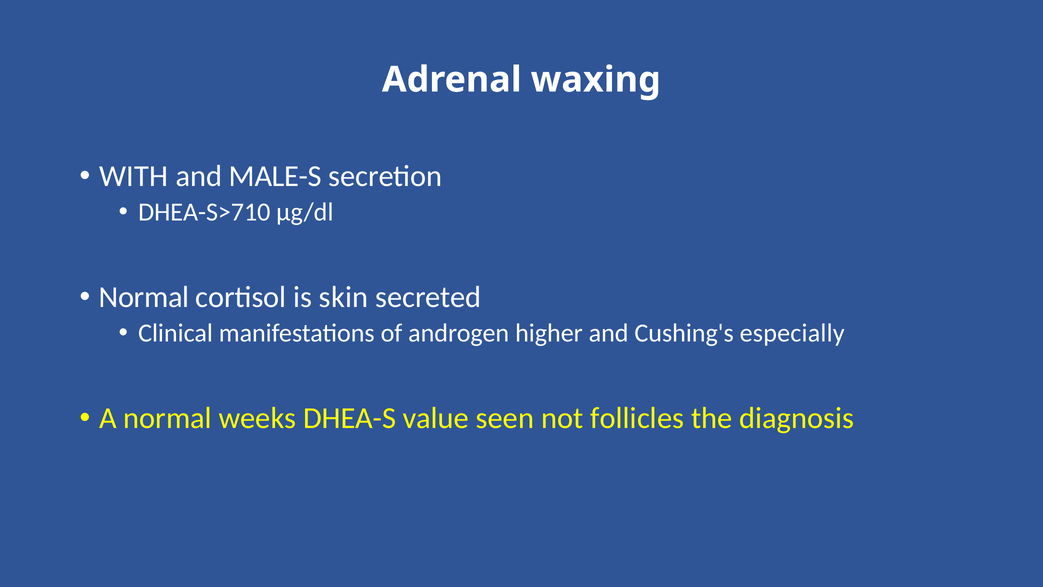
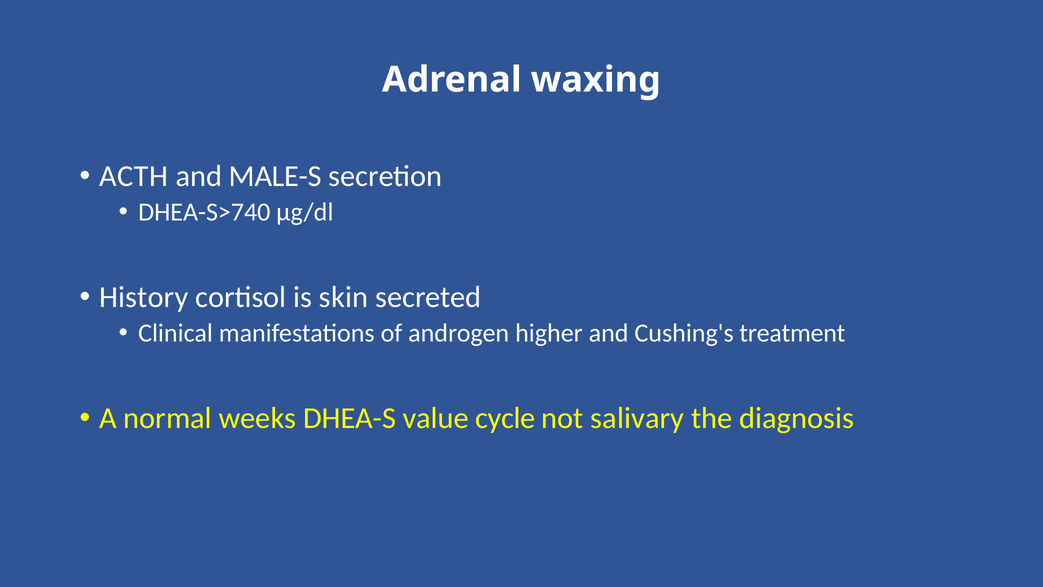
WITH: WITH -> ACTH
DHEA-S>710: DHEA-S>710 -> DHEA-S>740
Normal at (144, 297): Normal -> History
especially: especially -> treatment
seen: seen -> cycle
follicles: follicles -> salivary
